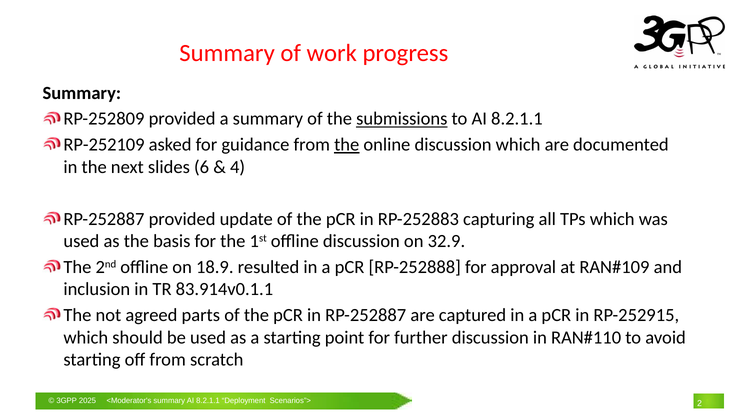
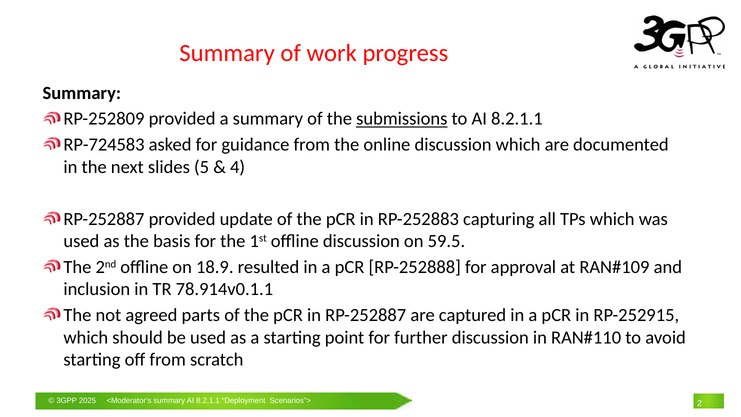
RP-252109: RP-252109 -> RP-724583
the at (347, 145) underline: present -> none
6: 6 -> 5
32.9: 32.9 -> 59.5
83.914v0.1.1: 83.914v0.1.1 -> 78.914v0.1.1
